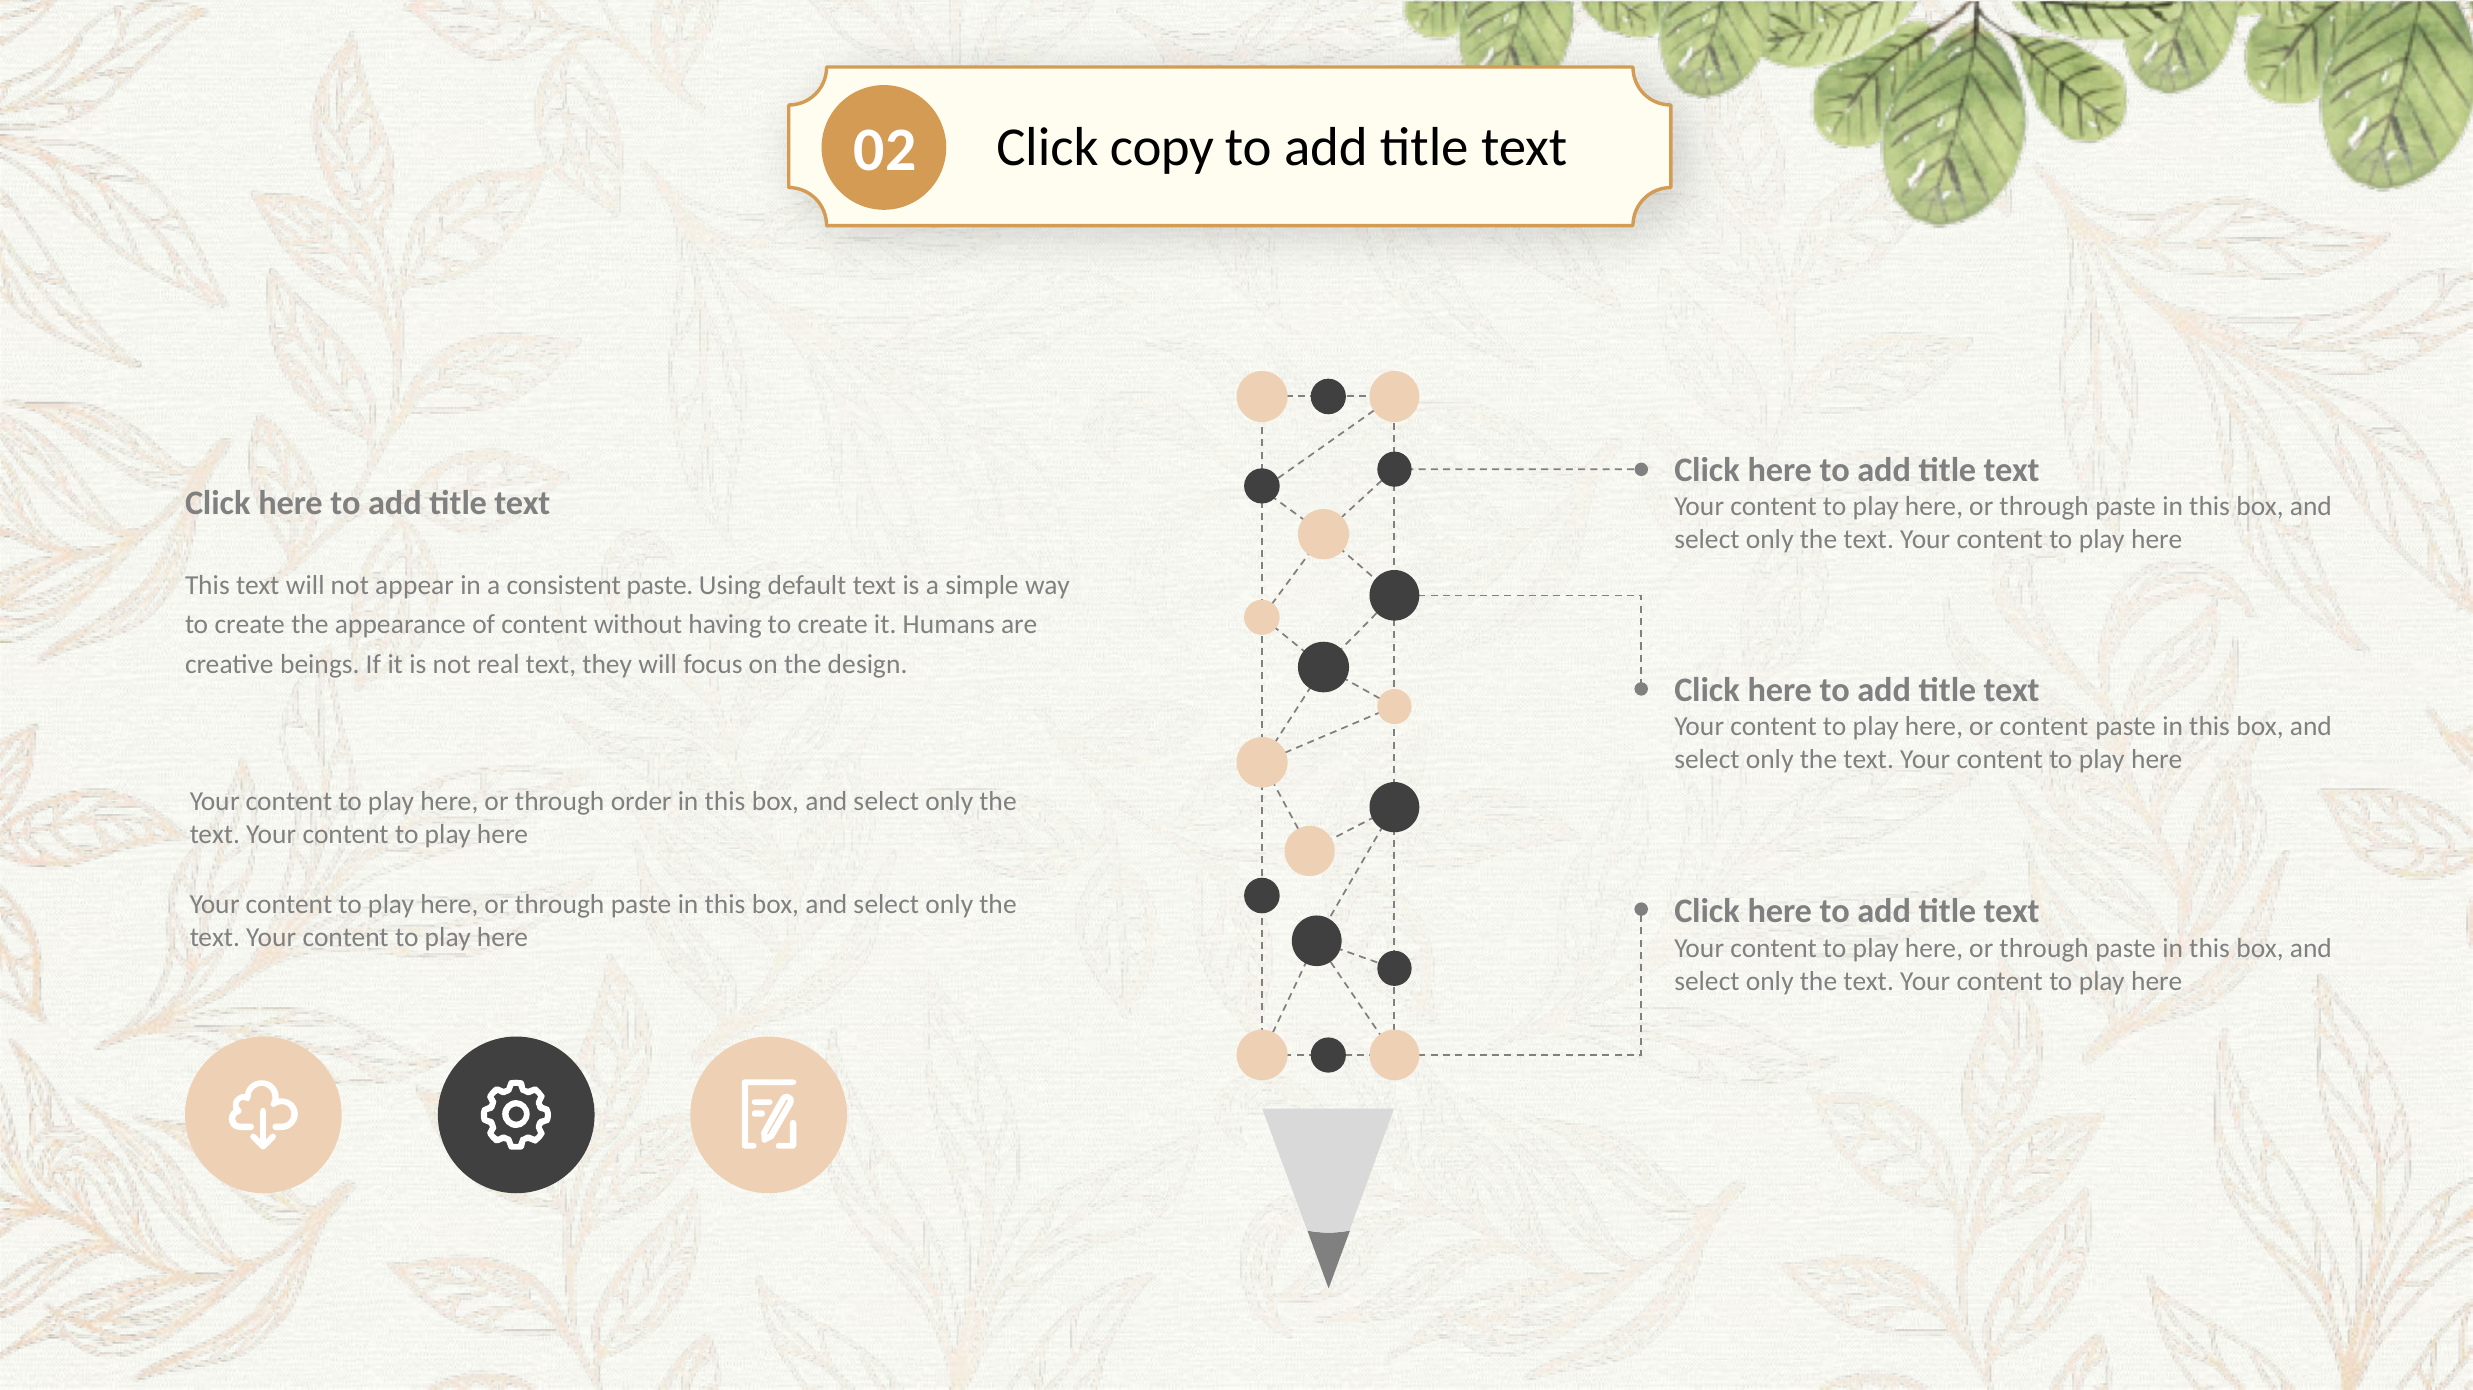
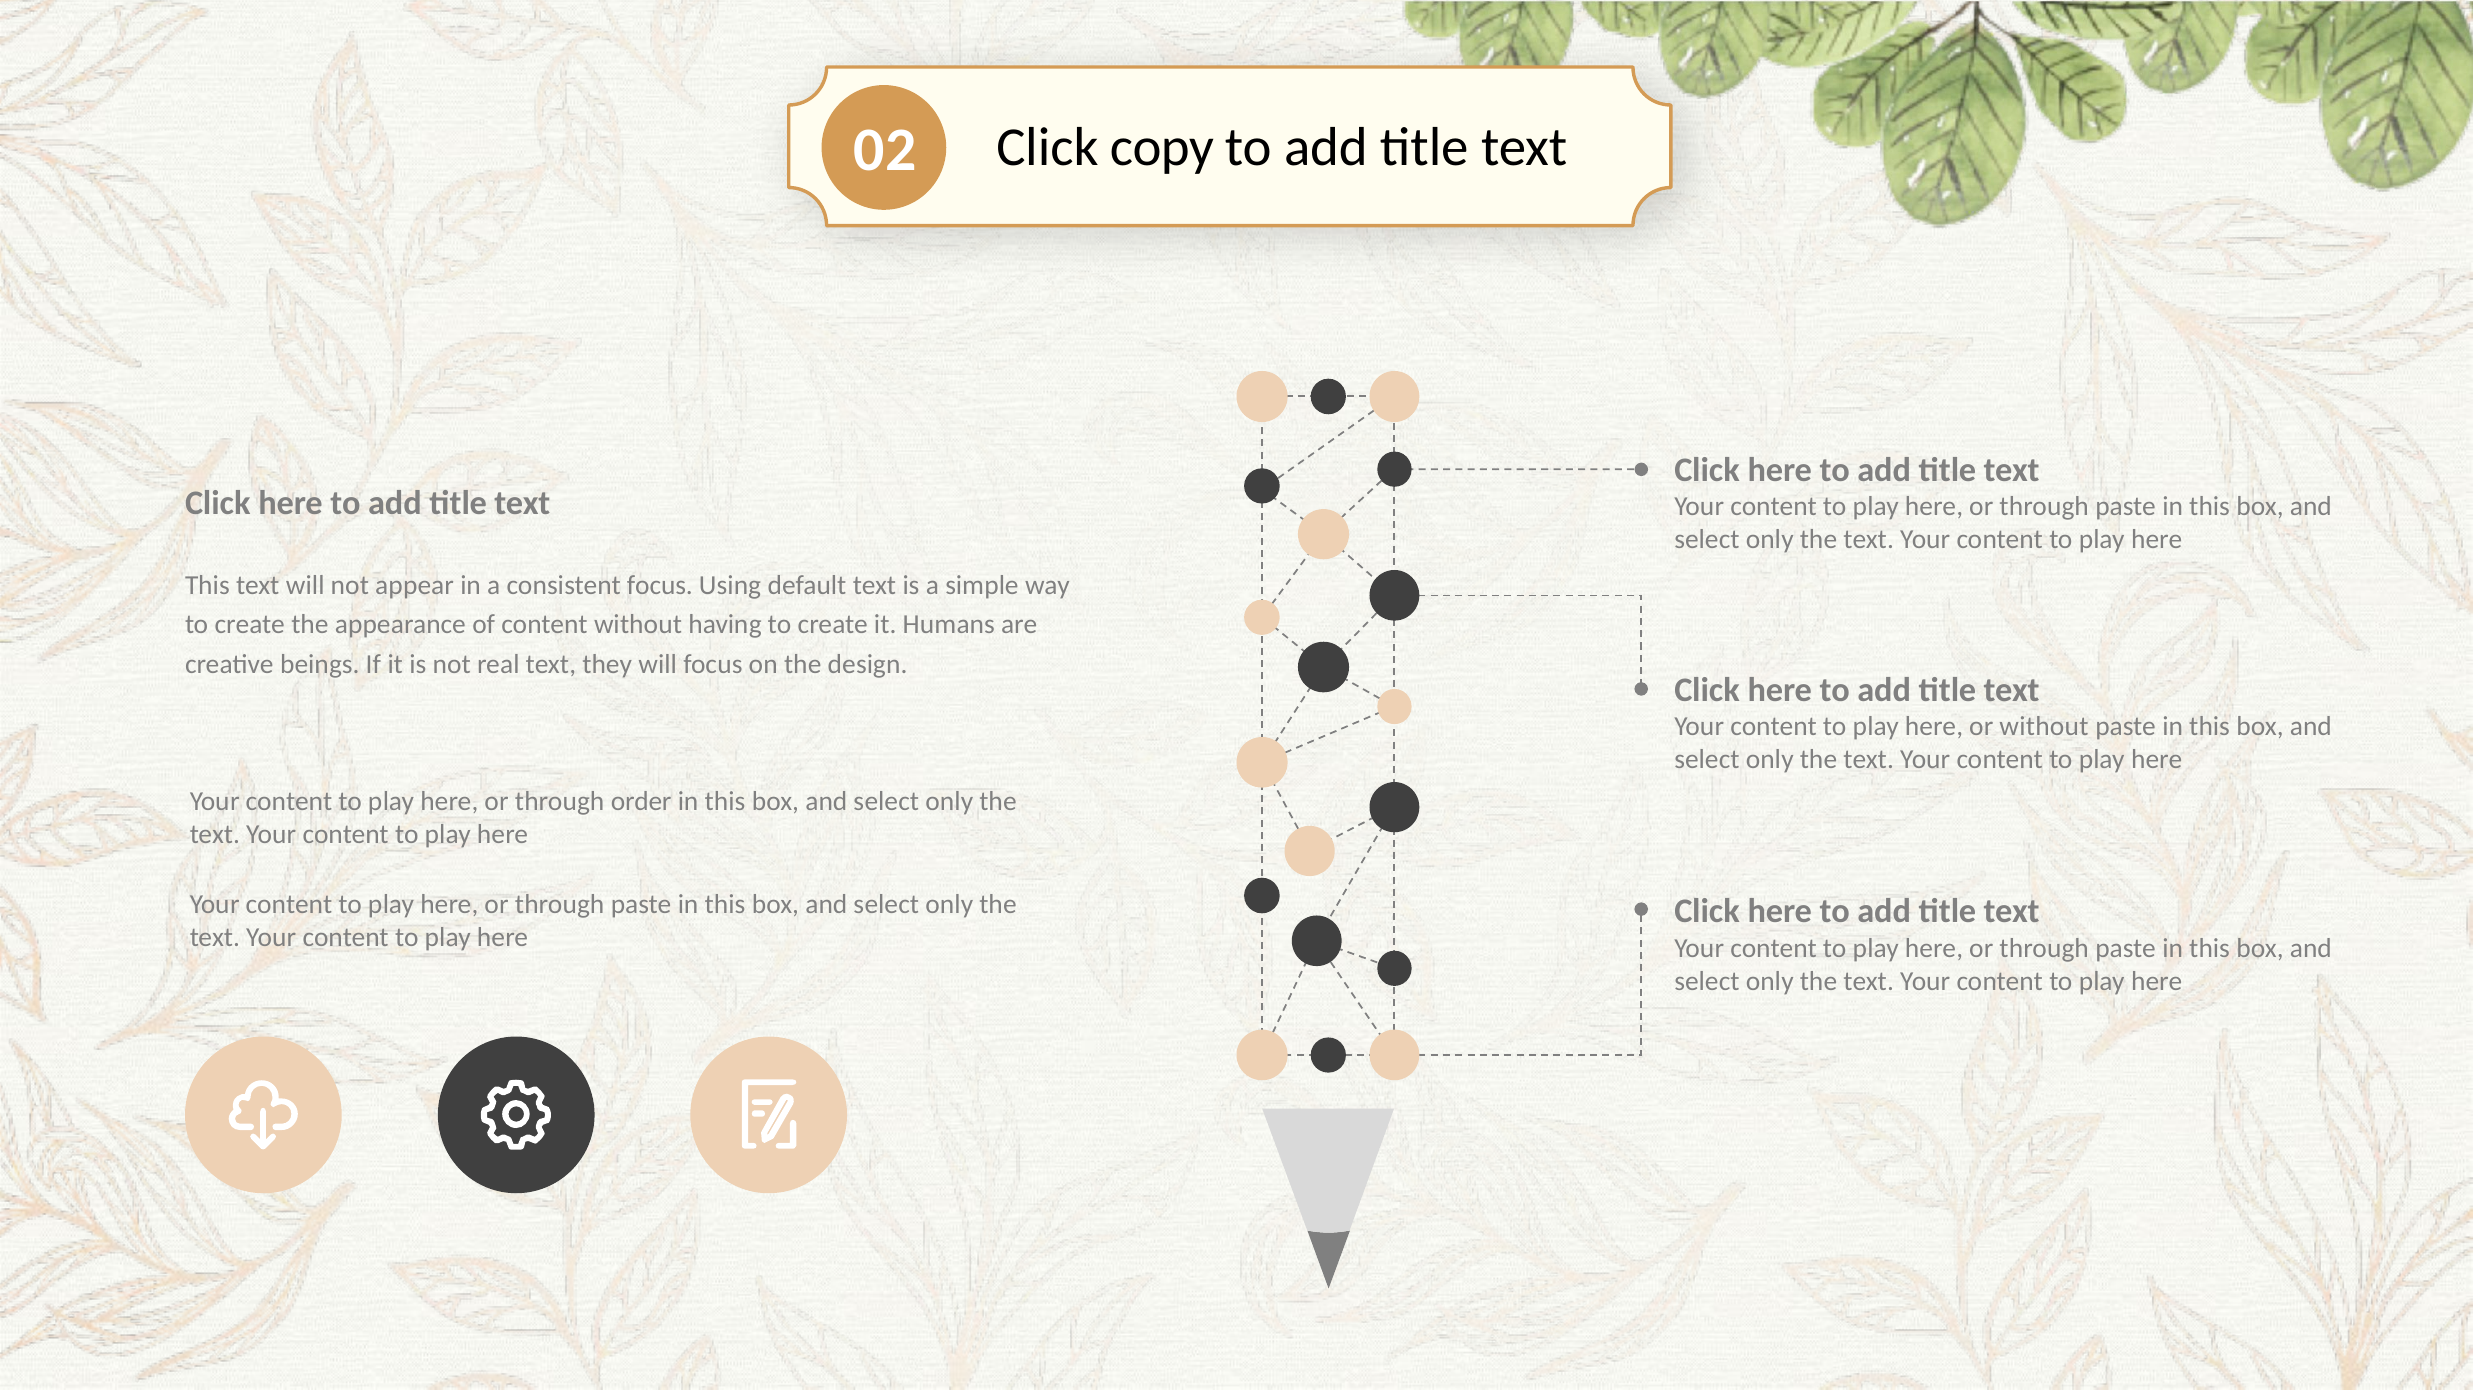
consistent paste: paste -> focus
or content: content -> without
